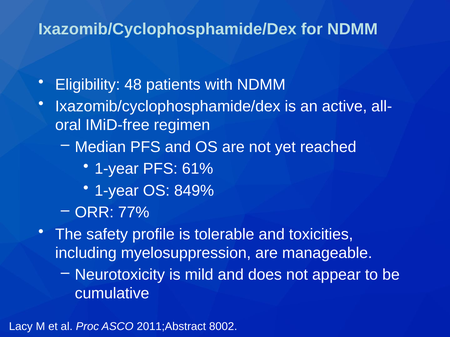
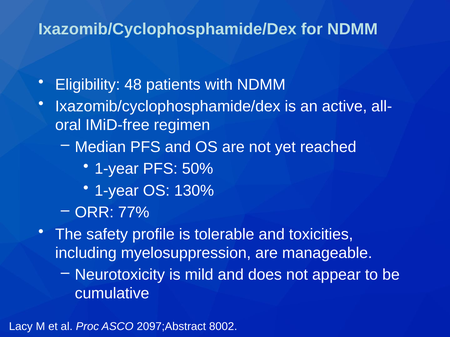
61%: 61% -> 50%
849%: 849% -> 130%
2011;Abstract: 2011;Abstract -> 2097;Abstract
